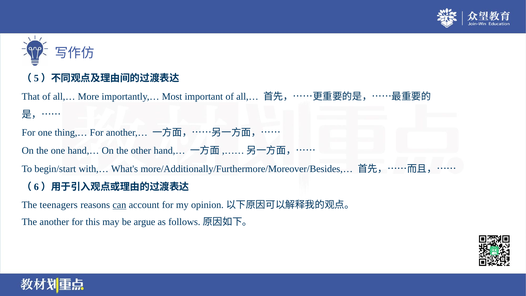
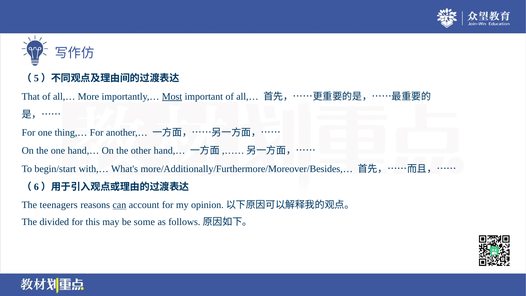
Most underline: none -> present
another: another -> divided
argue: argue -> some
